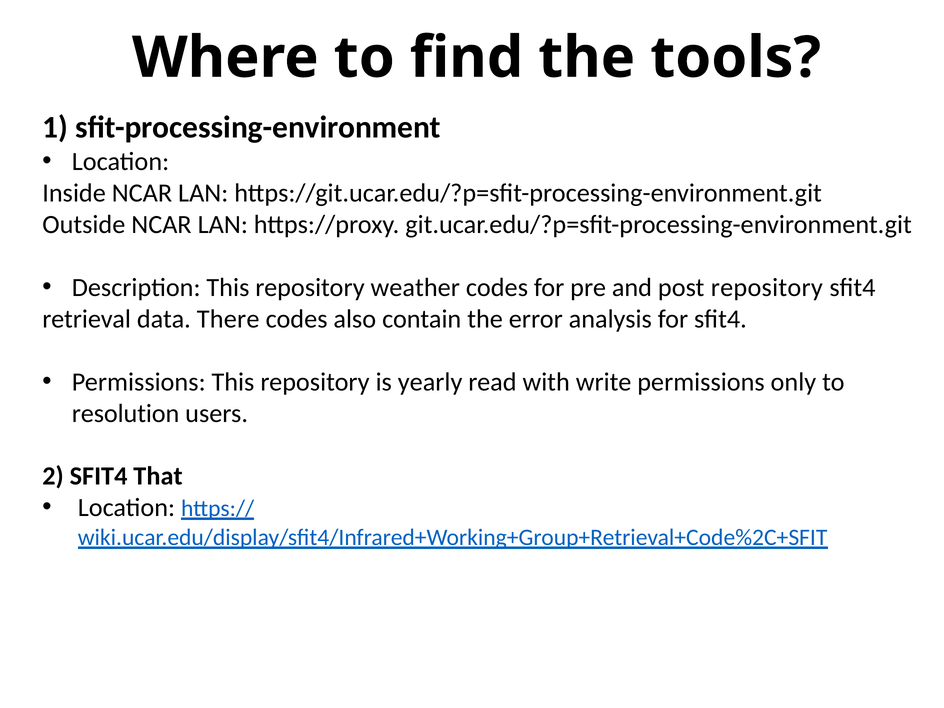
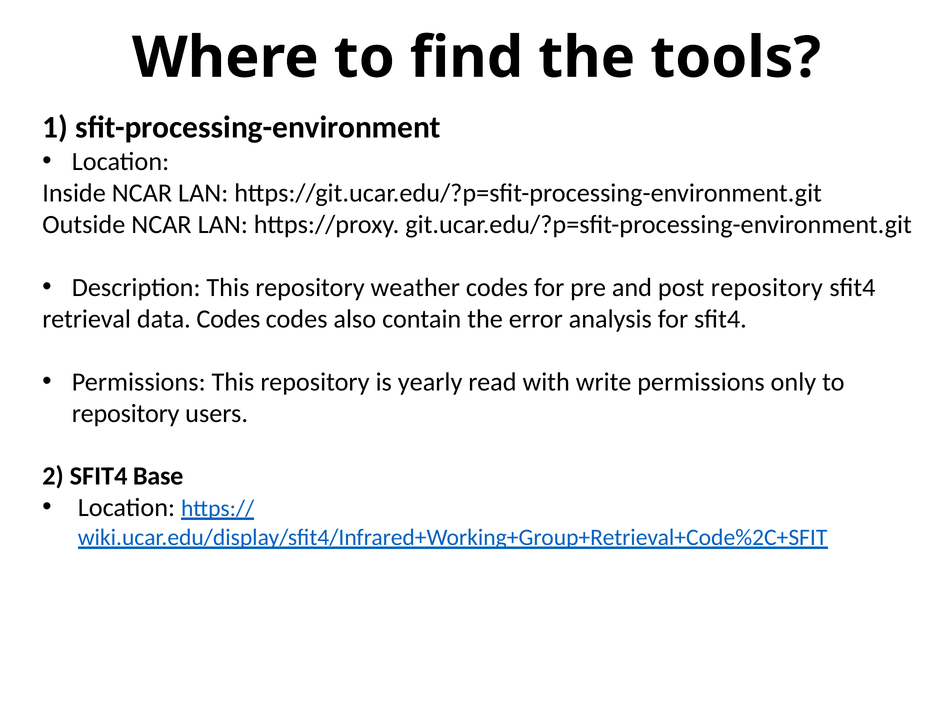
data There: There -> Codes
resolution at (126, 413): resolution -> repository
That: That -> Base
